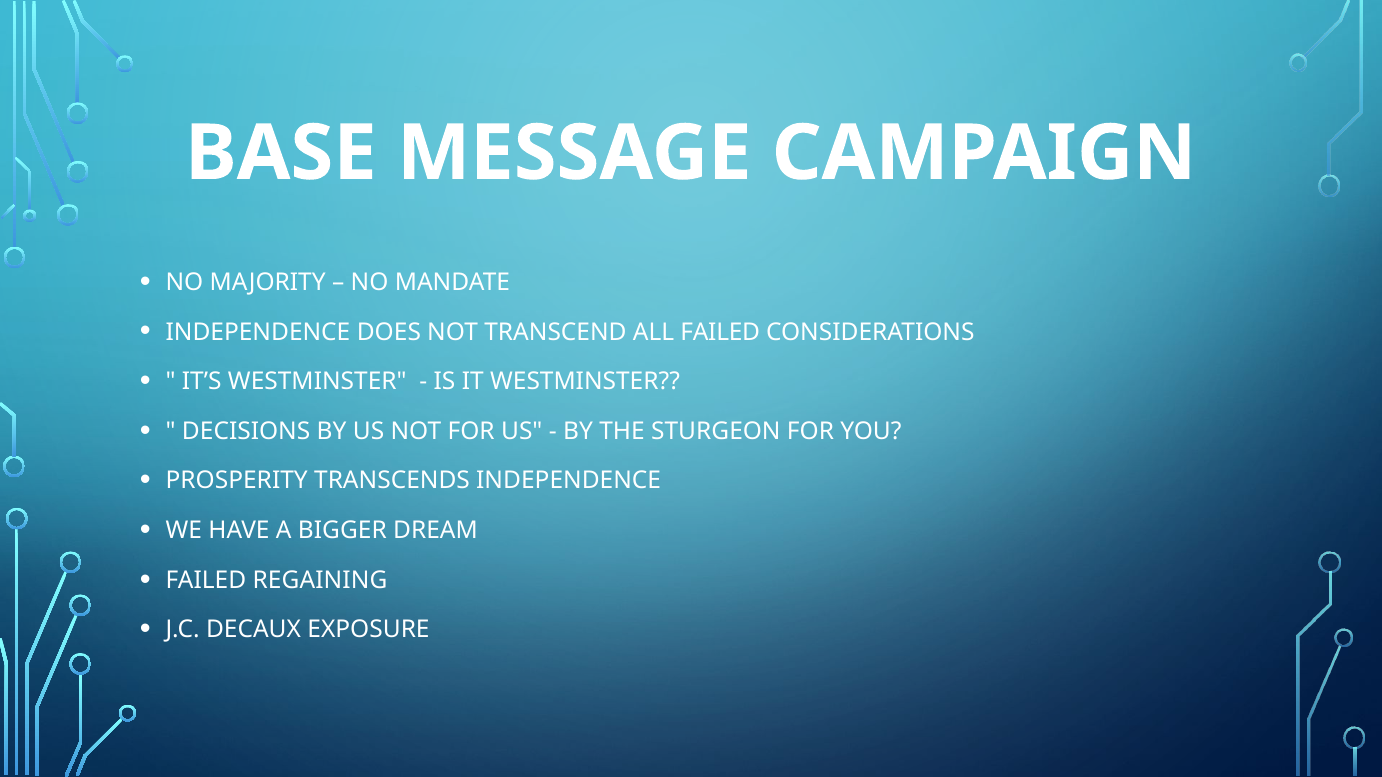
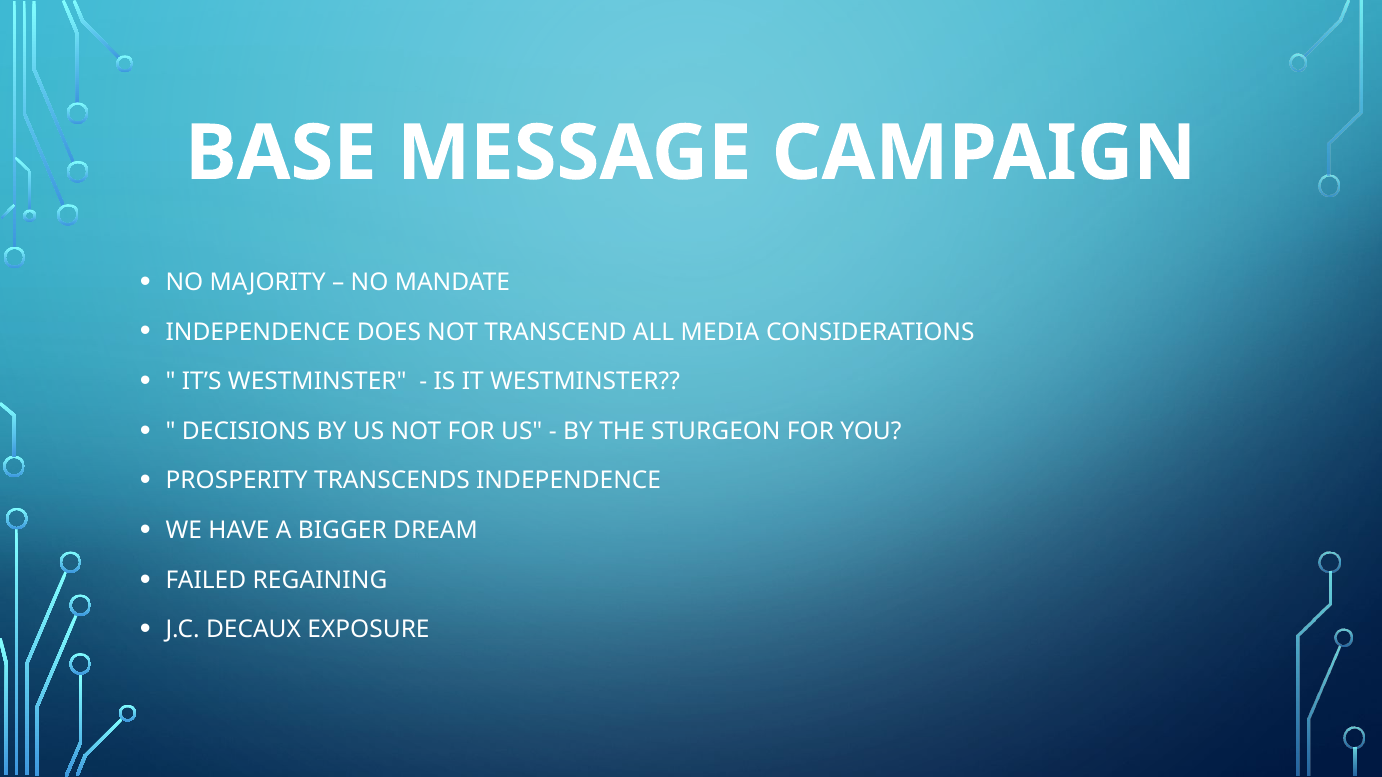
ALL FAILED: FAILED -> MEDIA
